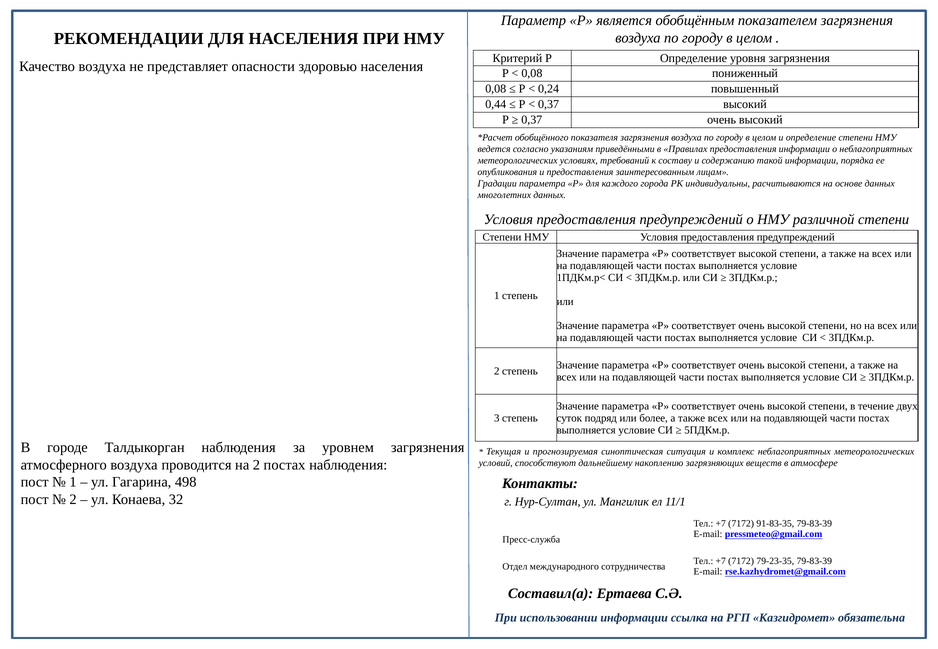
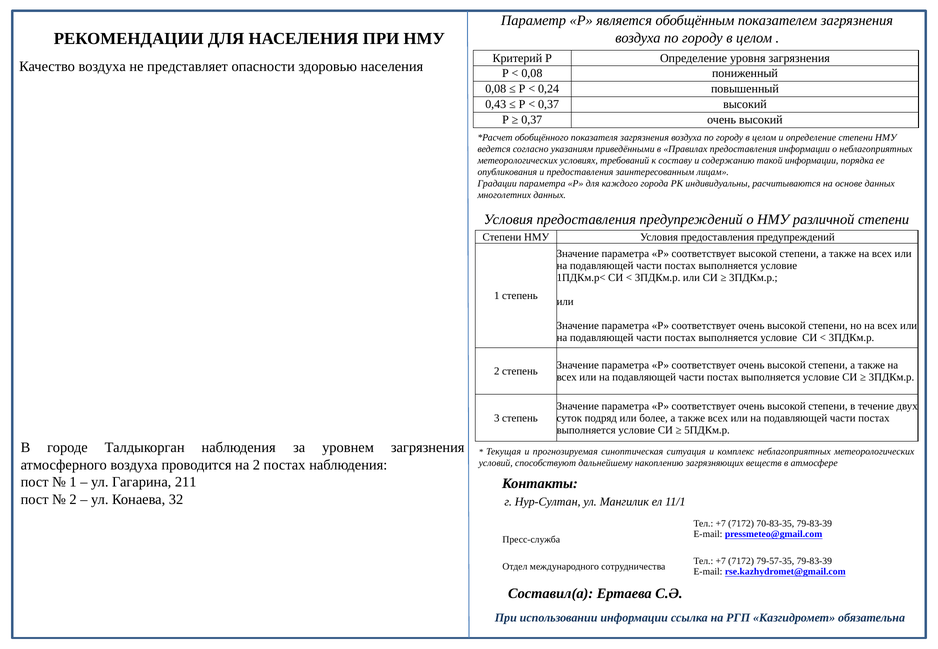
0,44: 0,44 -> 0,43
498: 498 -> 211
91-83-35: 91-83-35 -> 70-83-35
79-23-35: 79-23-35 -> 79-57-35
